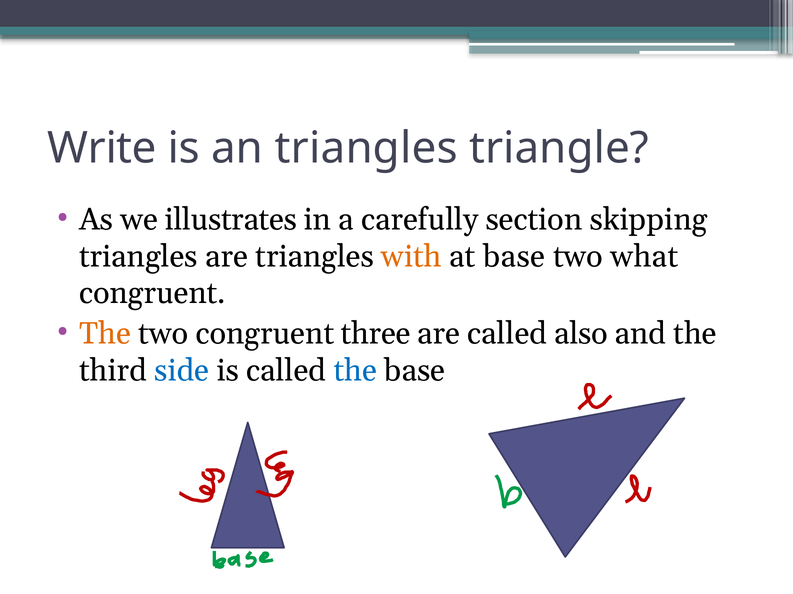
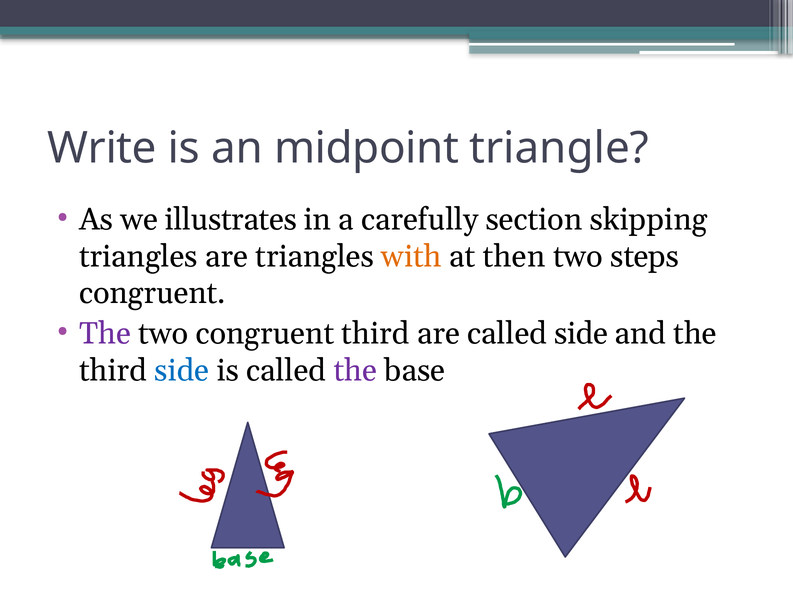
an triangles: triangles -> midpoint
at base: base -> then
what: what -> steps
The at (105, 334) colour: orange -> purple
congruent three: three -> third
called also: also -> side
the at (355, 371) colour: blue -> purple
